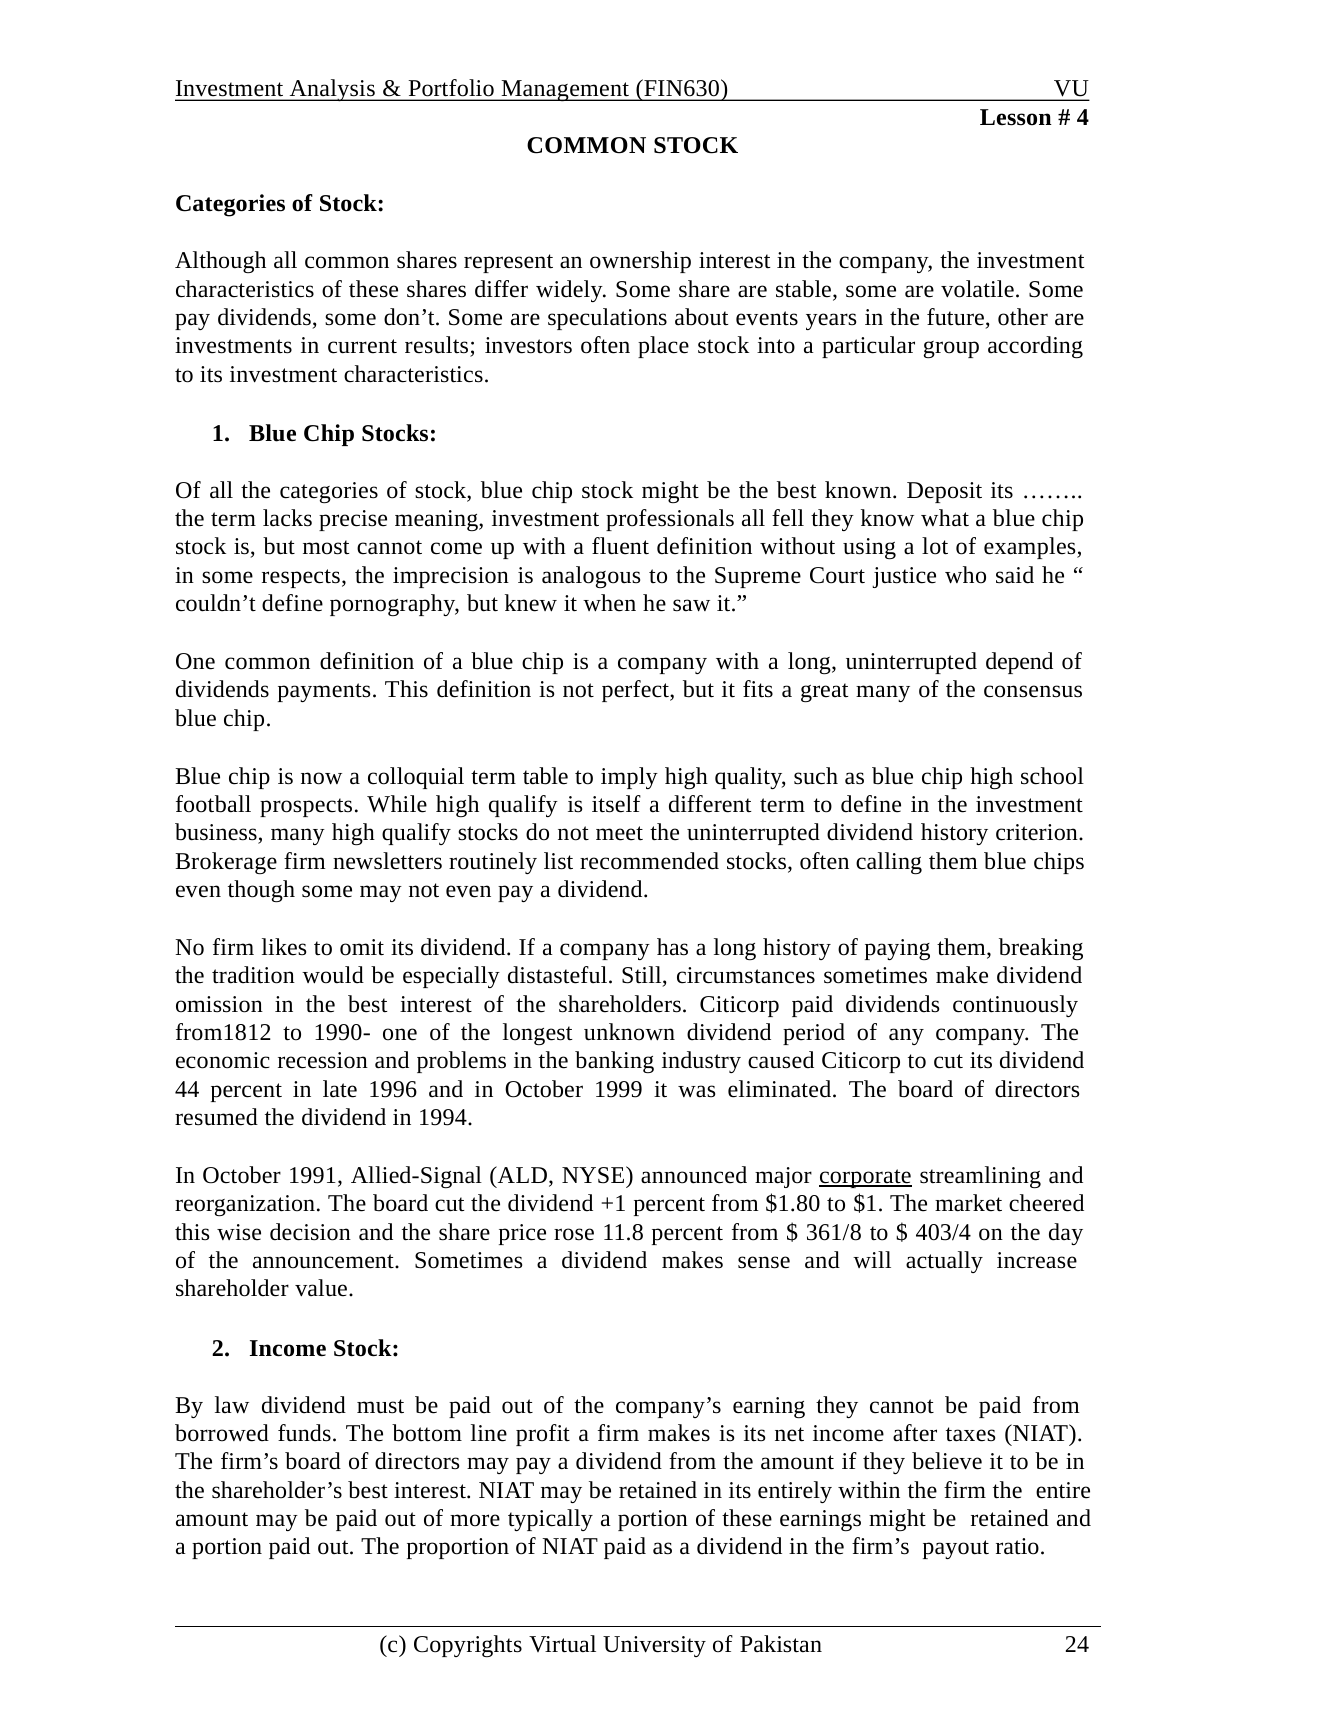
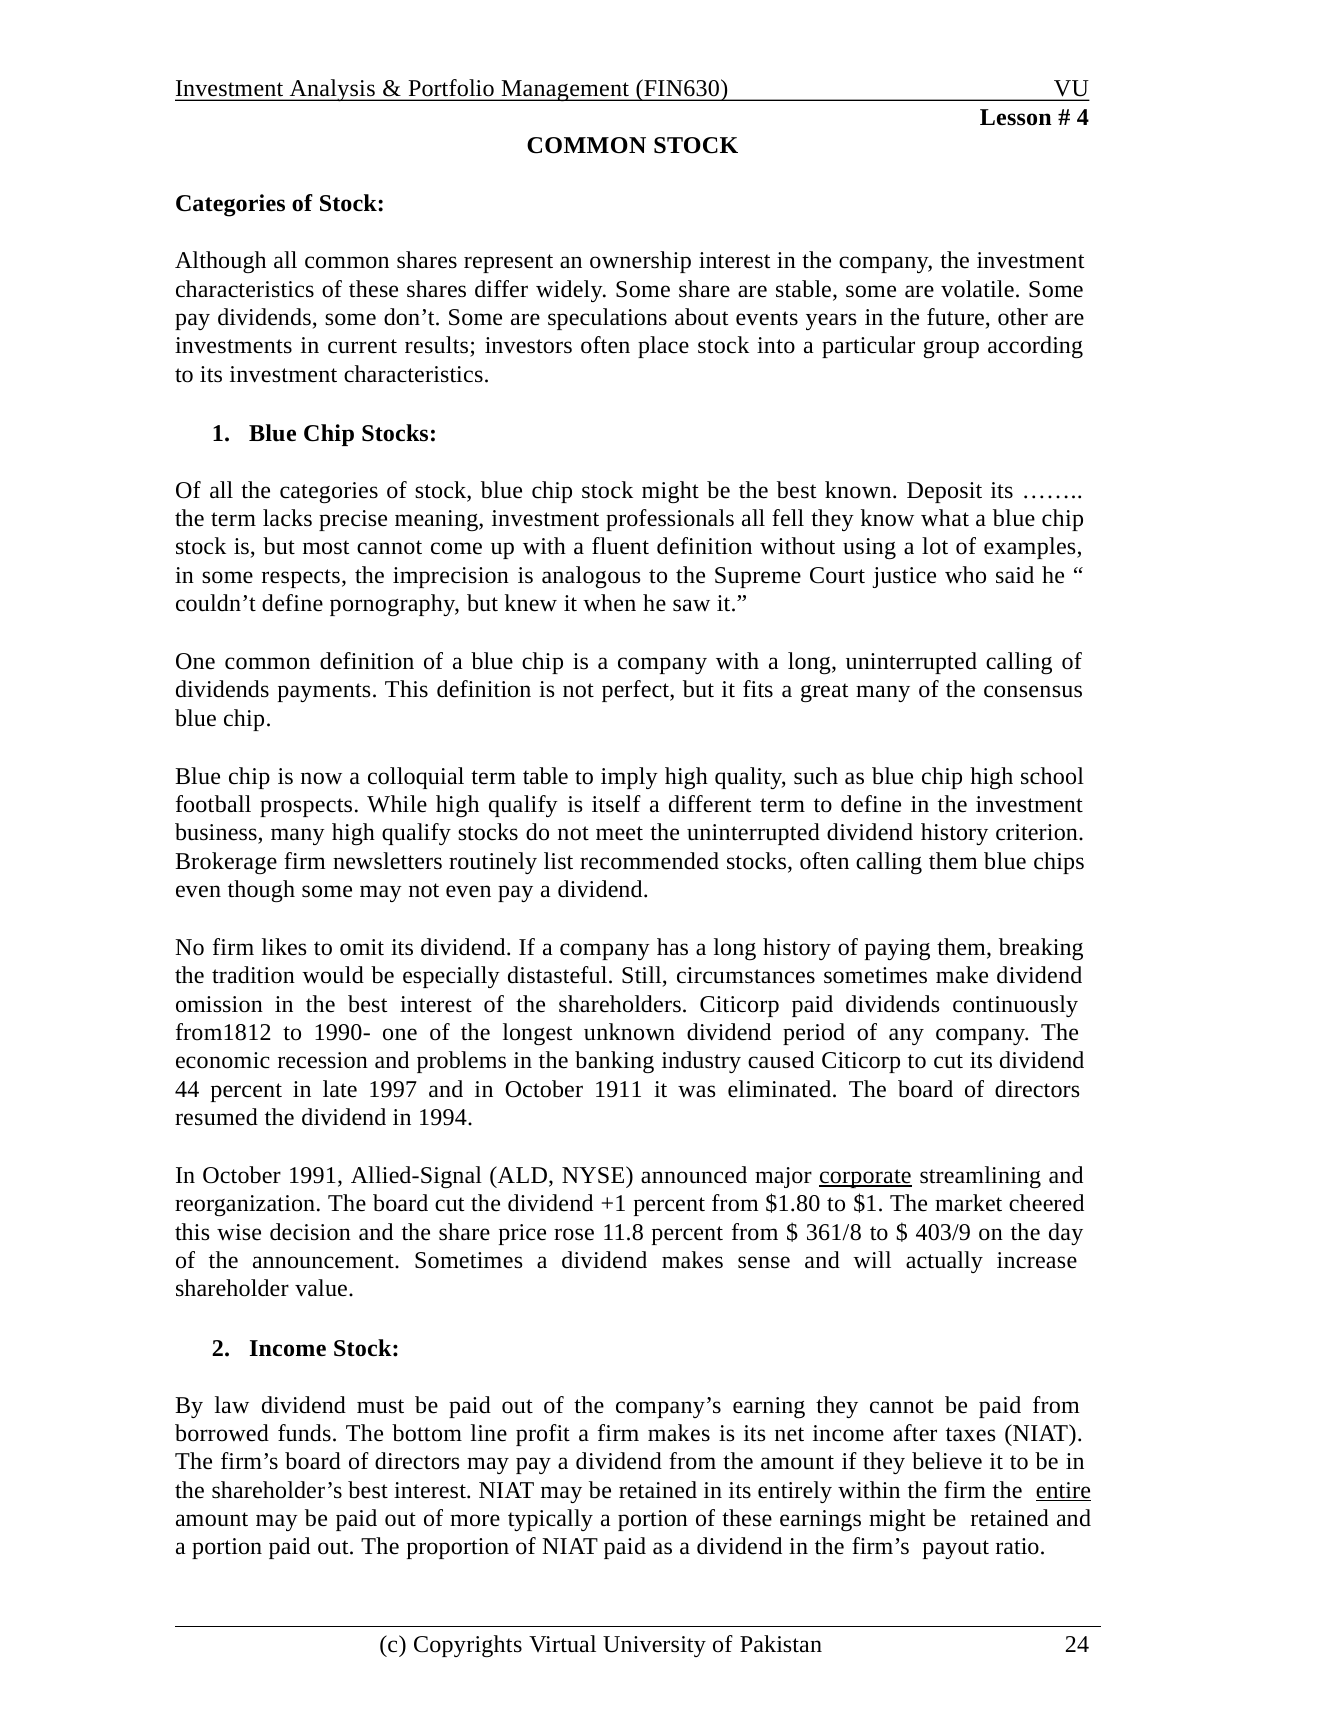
uninterrupted depend: depend -> calling
1996: 1996 -> 1997
1999: 1999 -> 1911
403/4: 403/4 -> 403/9
entire underline: none -> present
